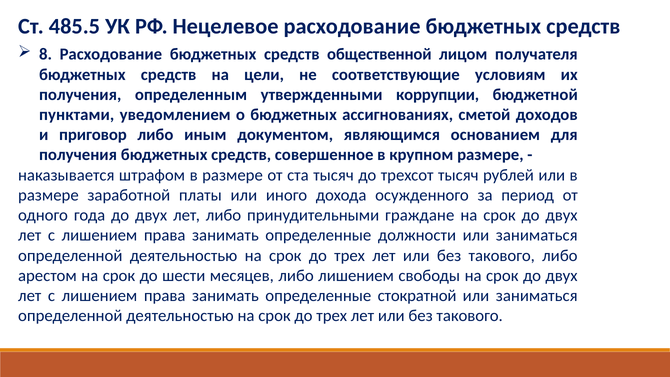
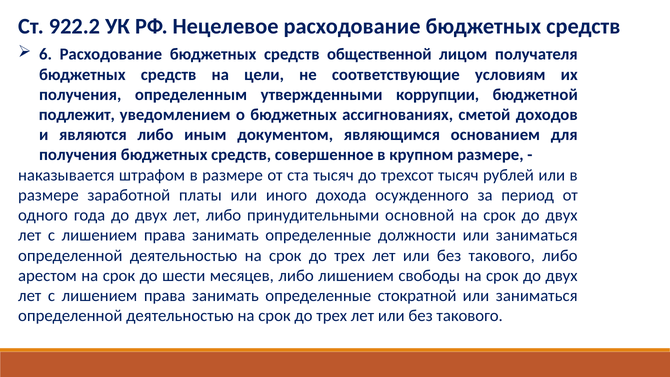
485.5: 485.5 -> 922.2
8: 8 -> 6
пунктами: пунктами -> подлежит
приговор: приговор -> являются
граждане: граждане -> основной
